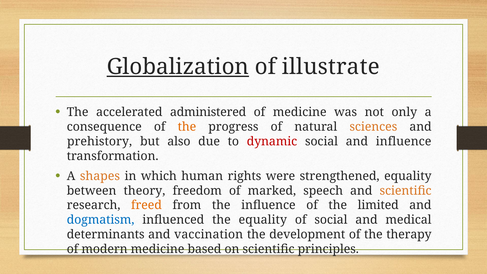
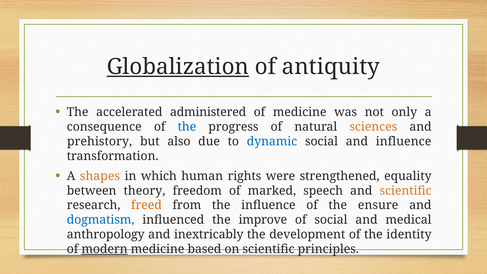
illustrate: illustrate -> antiquity
the at (187, 127) colour: orange -> blue
dynamic colour: red -> blue
limited: limited -> ensure
the equality: equality -> improve
determinants: determinants -> anthropology
vaccination: vaccination -> inextricably
therapy: therapy -> identity
modern underline: none -> present
